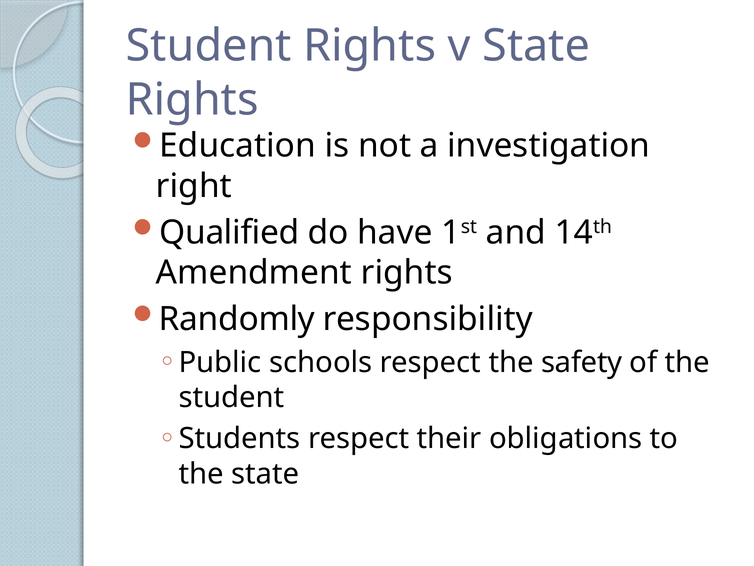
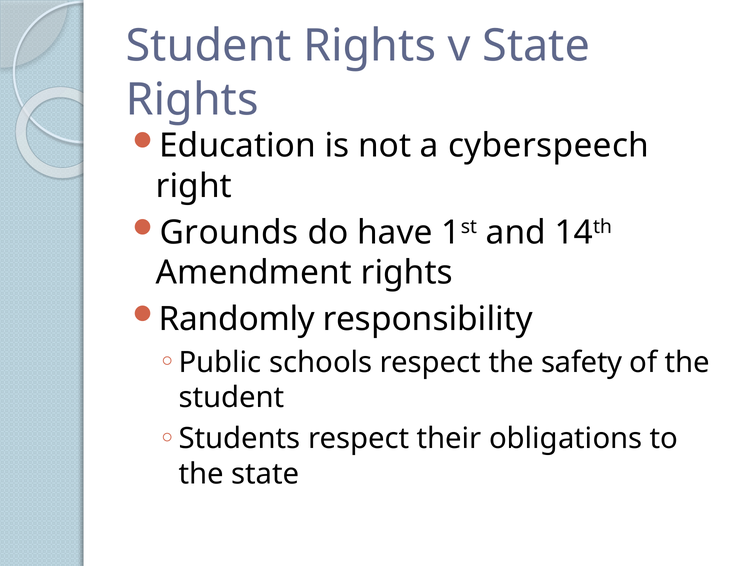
investigation: investigation -> cyberspeech
Qualified: Qualified -> Grounds
